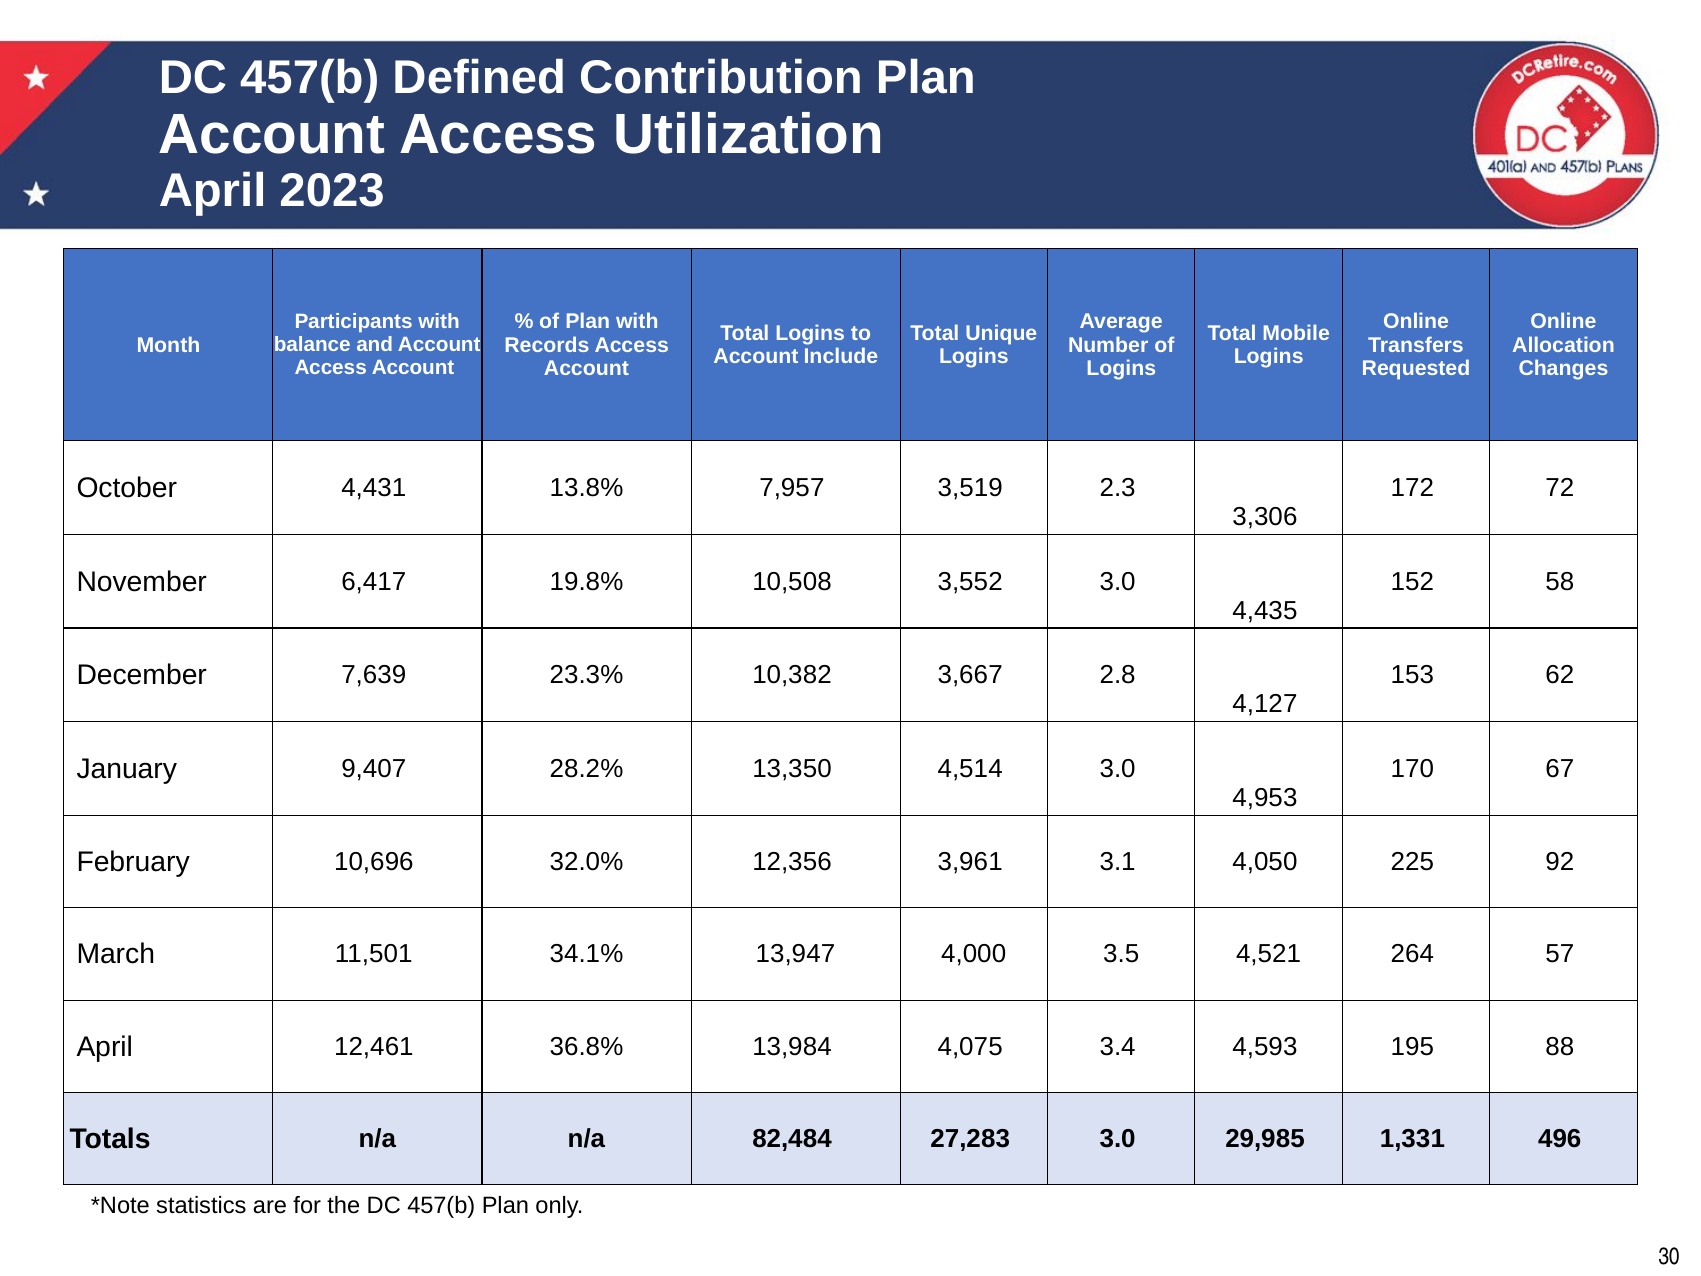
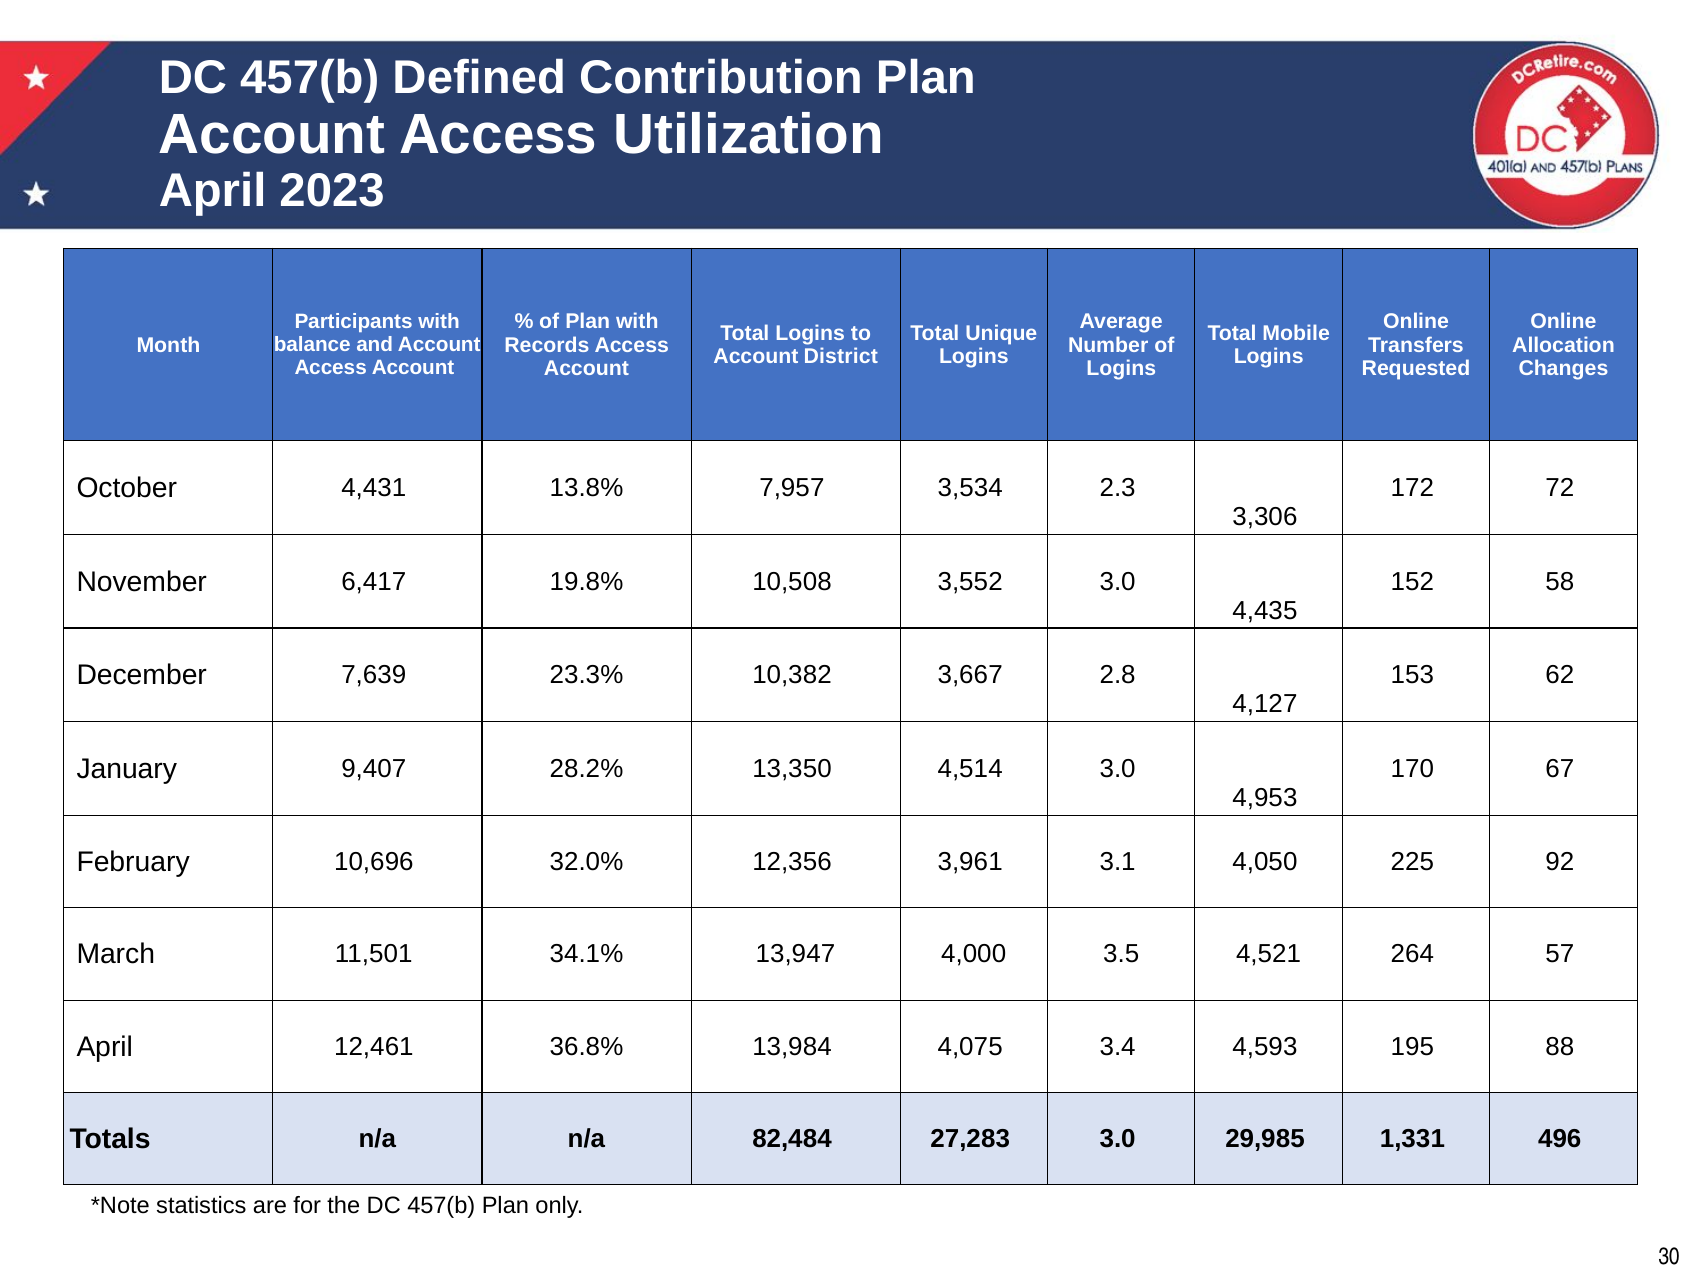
Include: Include -> District
3,519: 3,519 -> 3,534
